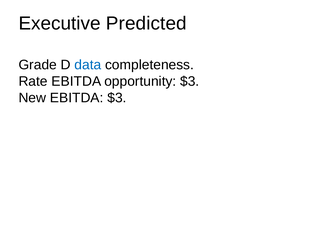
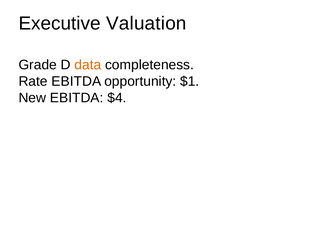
Predicted: Predicted -> Valuation
data colour: blue -> orange
opportunity $3: $3 -> $1
EBITDA $3: $3 -> $4
